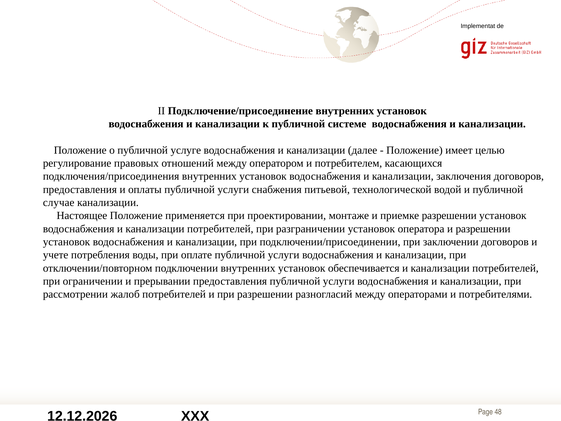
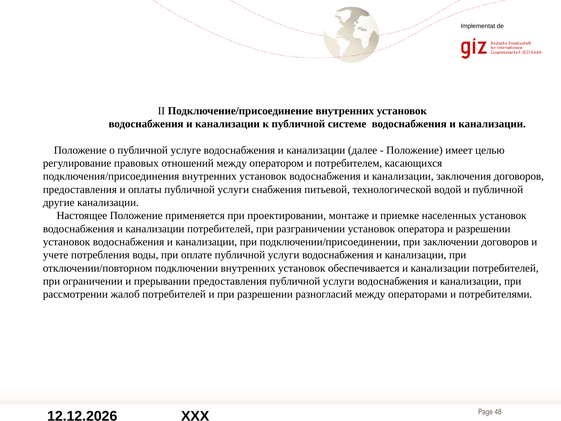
случае: случае -> другие
приемке разрешении: разрешении -> населенных
